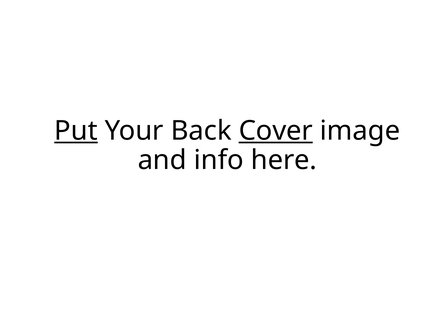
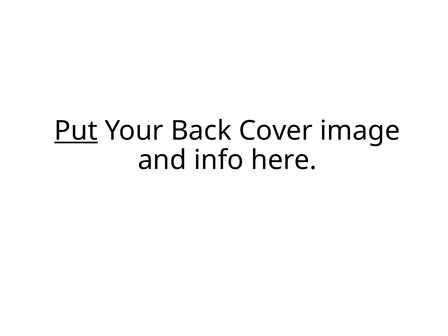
Cover underline: present -> none
